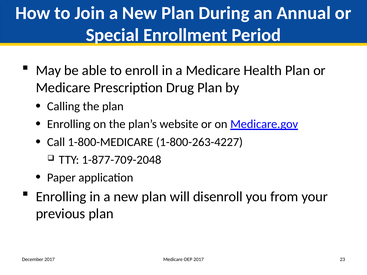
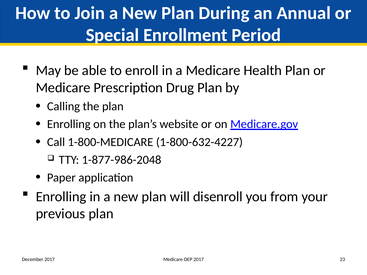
1-800-263-4227: 1-800-263-4227 -> 1-800-632-4227
1-877-709-2048: 1-877-709-2048 -> 1-877-986-2048
